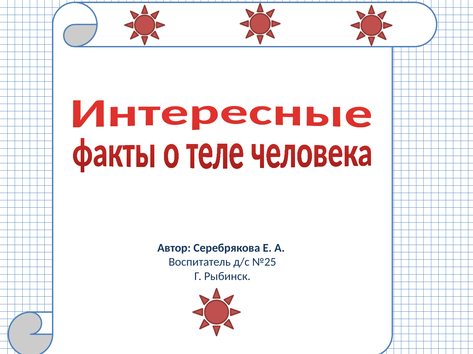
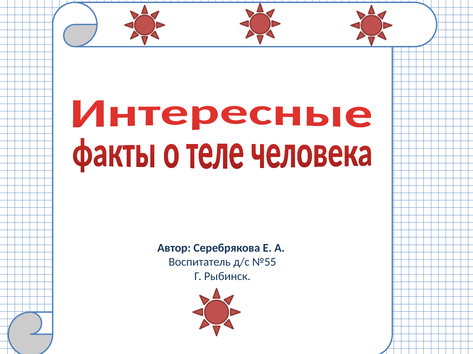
№25: №25 -> №55
